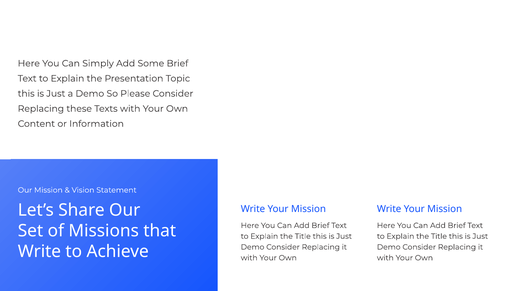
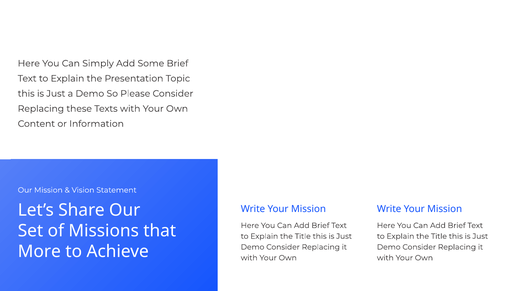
Write at (39, 251): Write -> More
